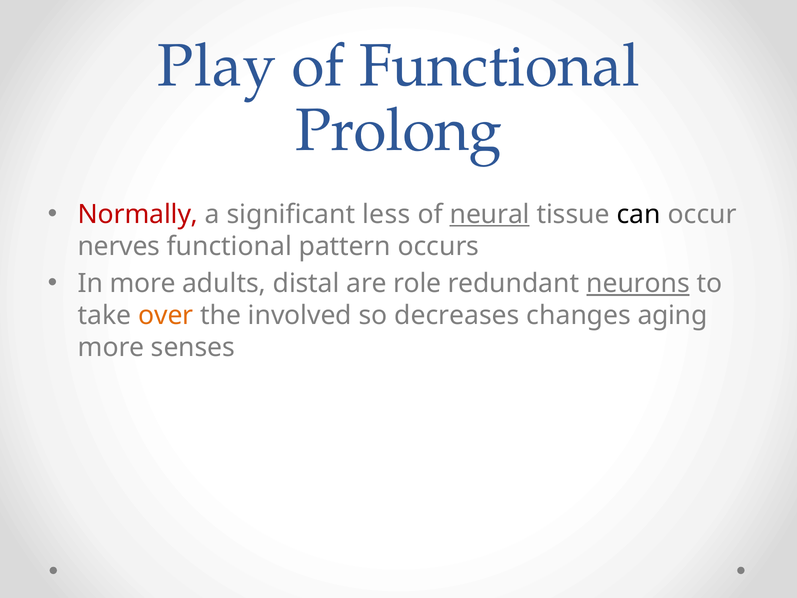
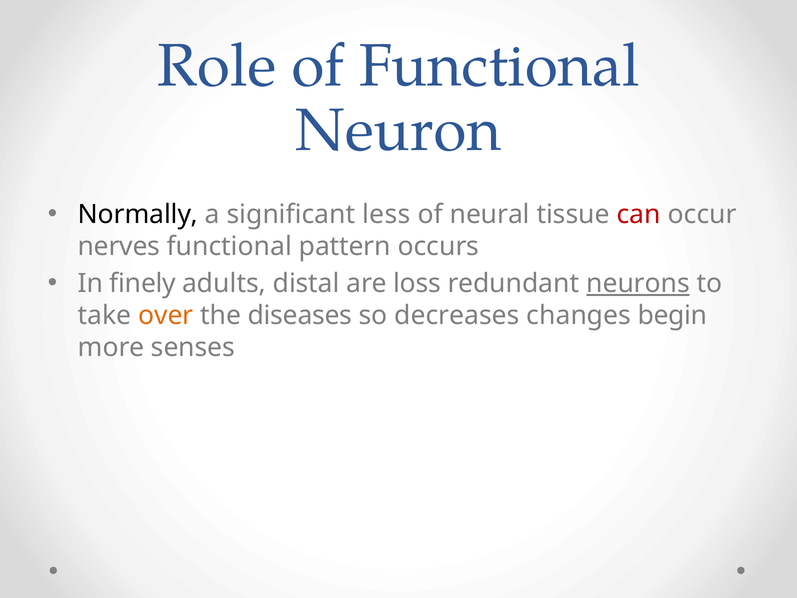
Play: Play -> Role
Prolong: Prolong -> Neuron
Normally colour: red -> black
neural underline: present -> none
can colour: black -> red
In more: more -> finely
role: role -> loss
involved: involved -> diseases
aging: aging -> begin
